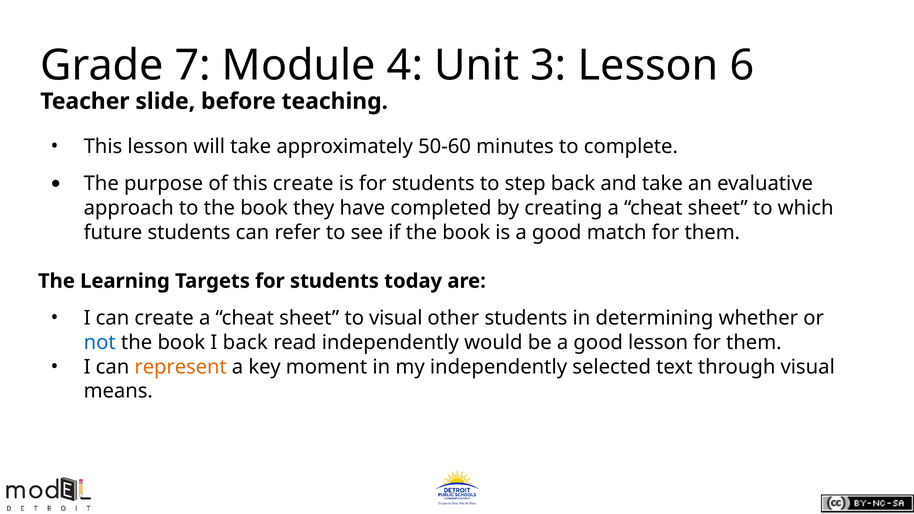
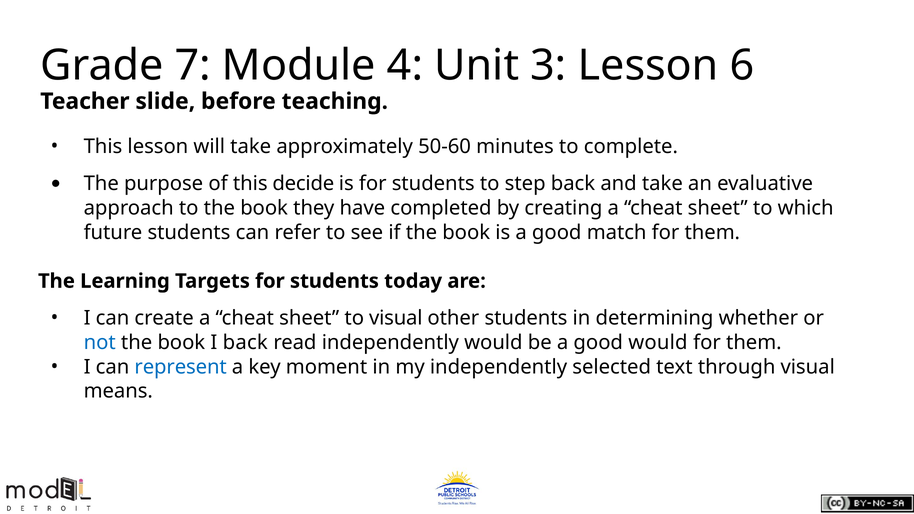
this create: create -> decide
good lesson: lesson -> would
represent colour: orange -> blue
